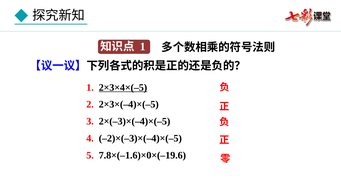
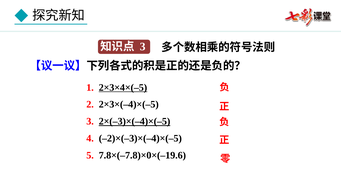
1 at (143, 47): 1 -> 3
2×(–3)×(–4)×(–5 underline: none -> present
7.8×(–1.6)×0×(–19.6: 7.8×(–1.6)×0×(–19.6 -> 7.8×(–7.8)×0×(–19.6
